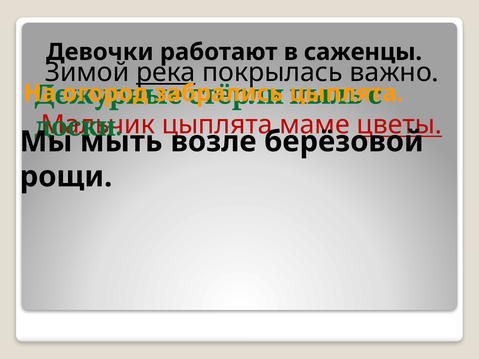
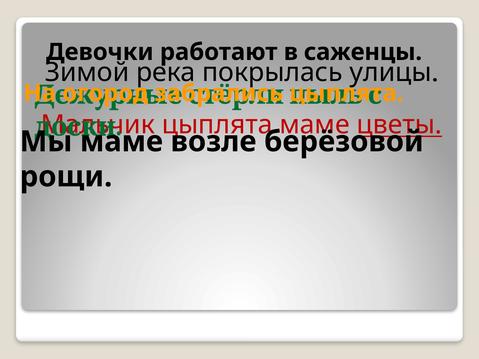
река underline: present -> none
важно: важно -> улицы
Мы мыть: мыть -> маме
